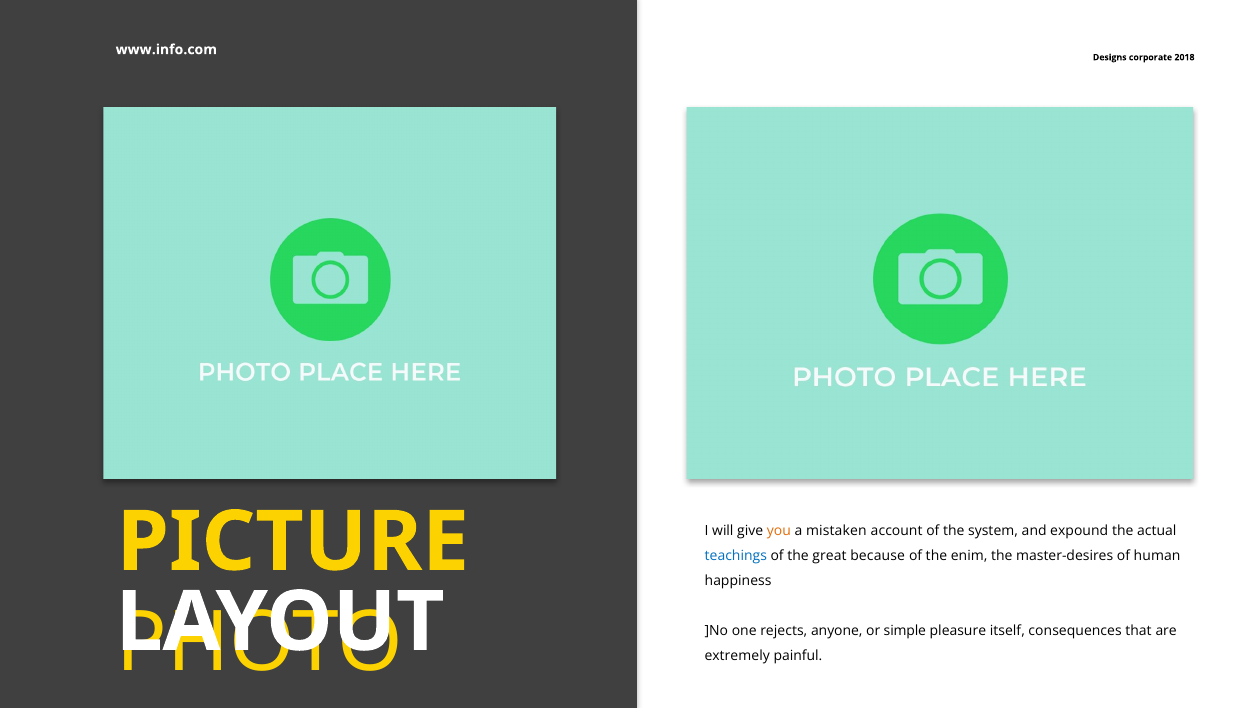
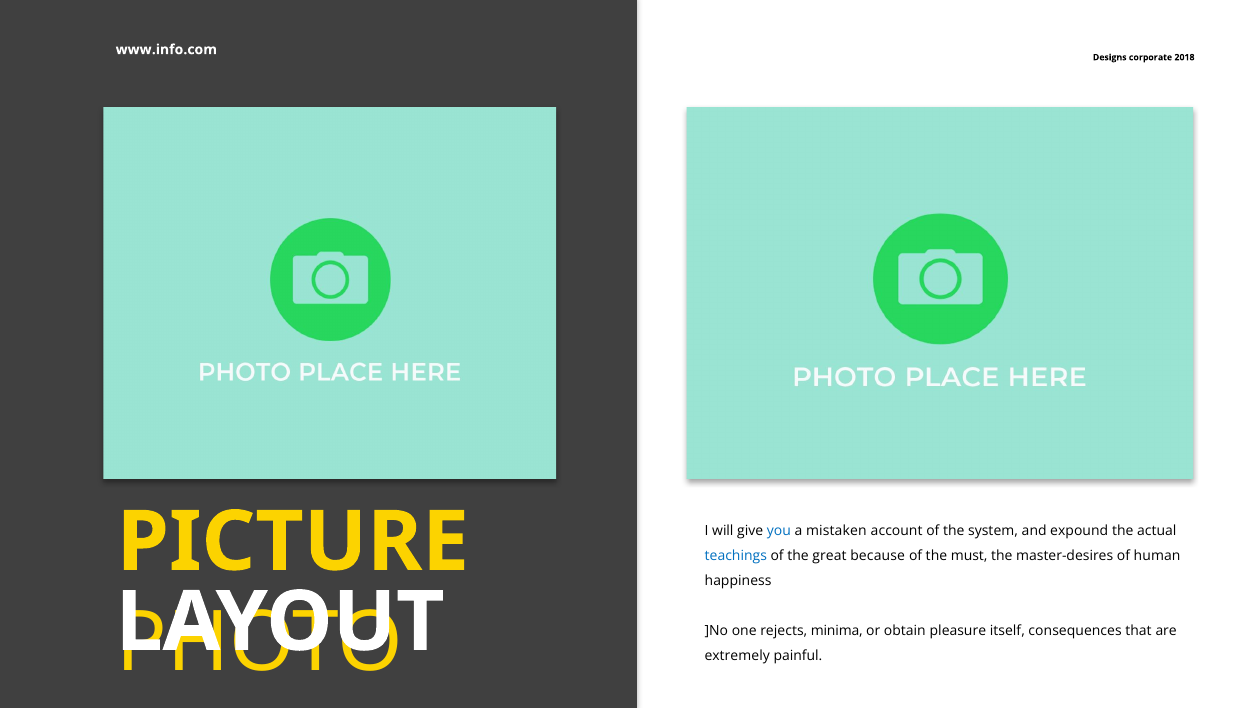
you colour: orange -> blue
enim: enim -> must
anyone: anyone -> minima
simple: simple -> obtain
